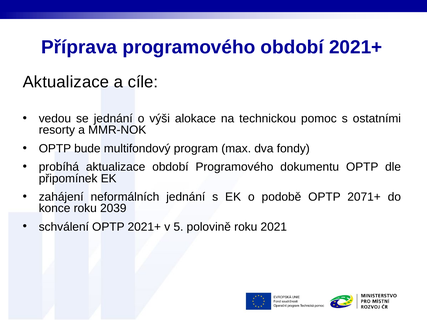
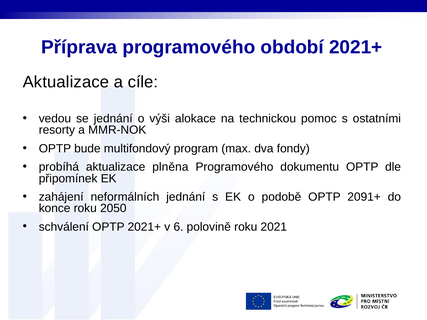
aktualizace období: období -> plněna
2071+: 2071+ -> 2091+
2039: 2039 -> 2050
5: 5 -> 6
